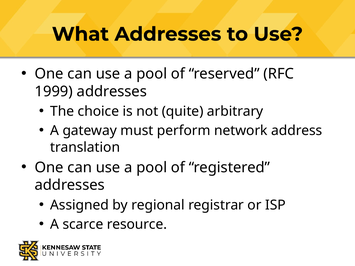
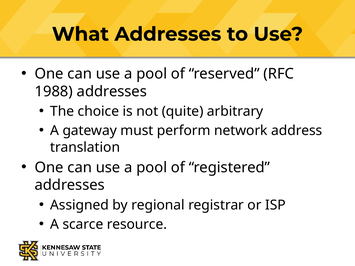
1999: 1999 -> 1988
